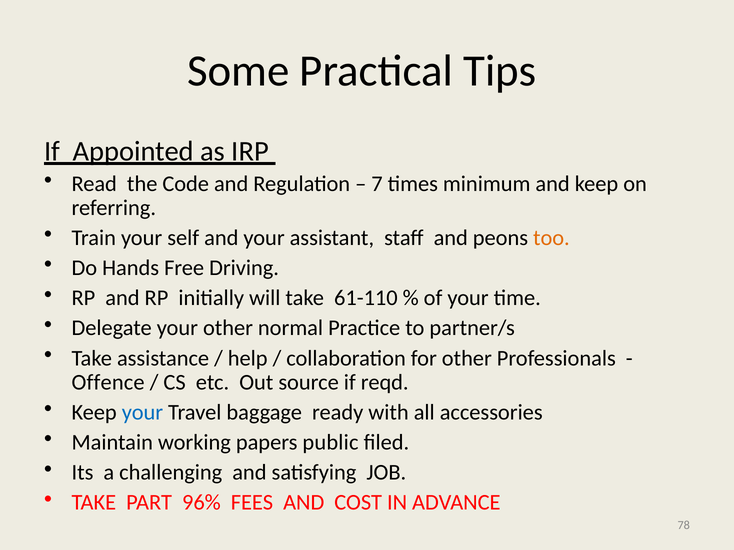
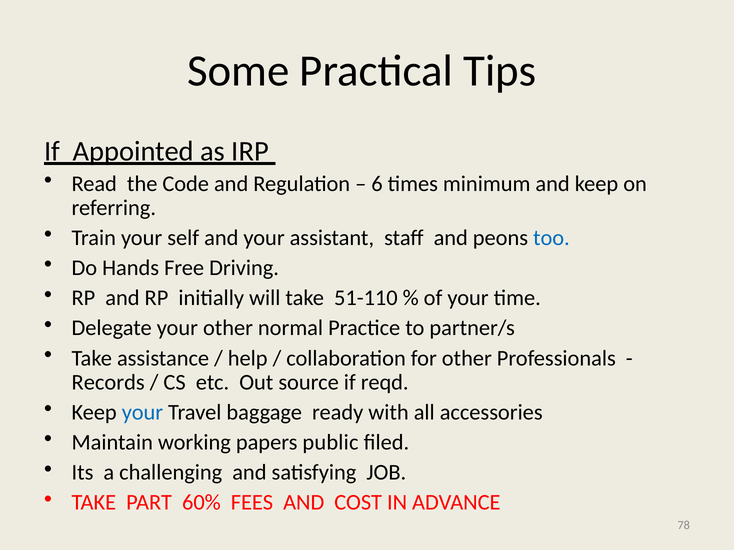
7: 7 -> 6
too colour: orange -> blue
61-110: 61-110 -> 51-110
Offence: Offence -> Records
96%: 96% -> 60%
